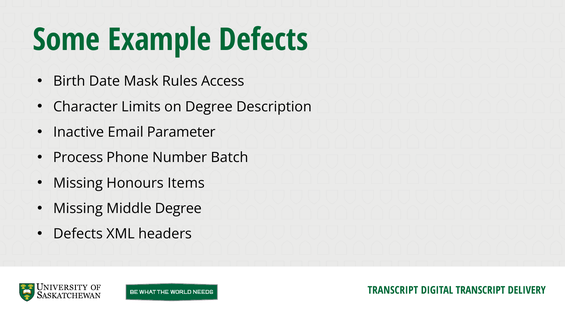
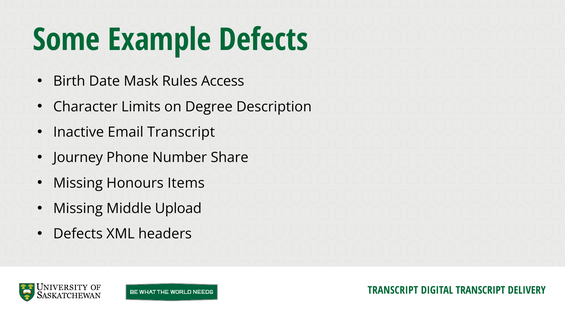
Email Parameter: Parameter -> Transcript
Process: Process -> Journey
Batch: Batch -> Share
Middle Degree: Degree -> Upload
